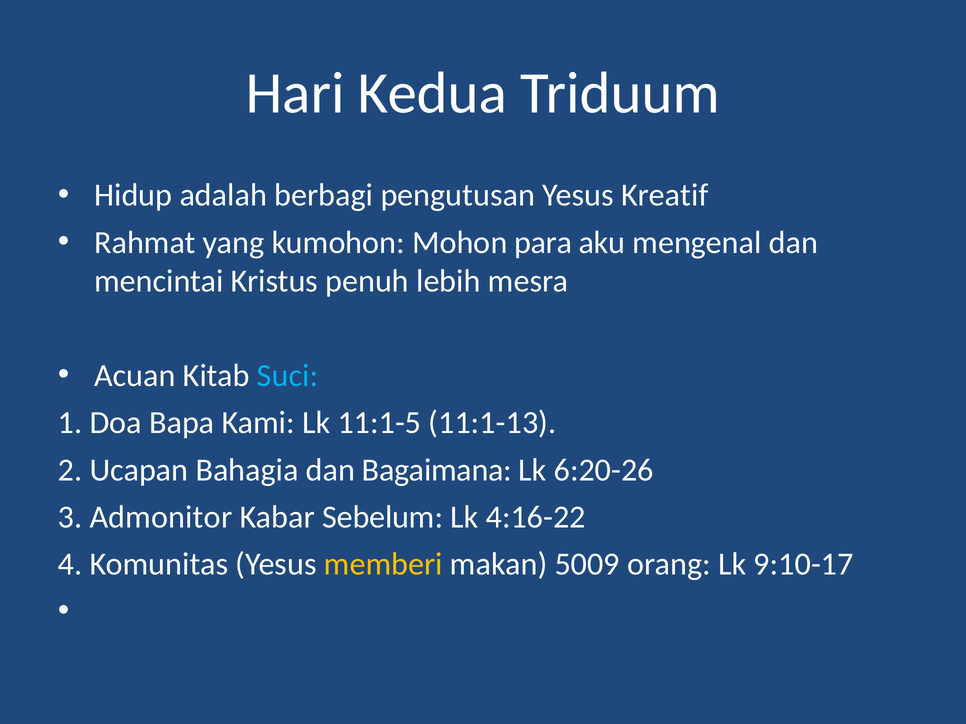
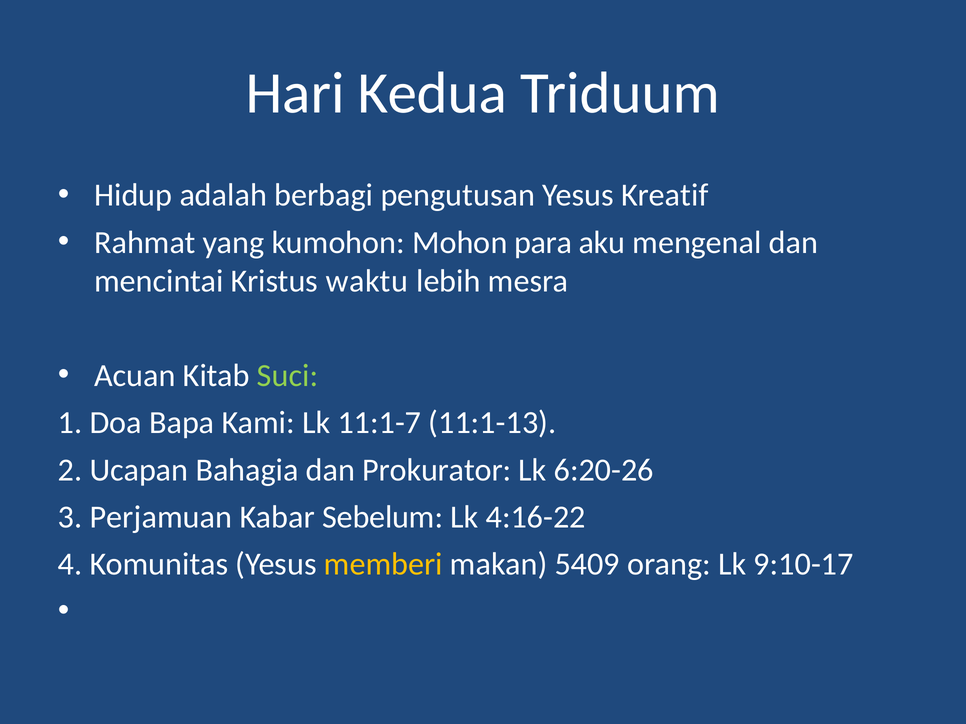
penuh: penuh -> waktu
Suci colour: light blue -> light green
11:1-5: 11:1-5 -> 11:1-7
Bagaimana: Bagaimana -> Prokurator
Admonitor: Admonitor -> Perjamuan
5009: 5009 -> 5409
